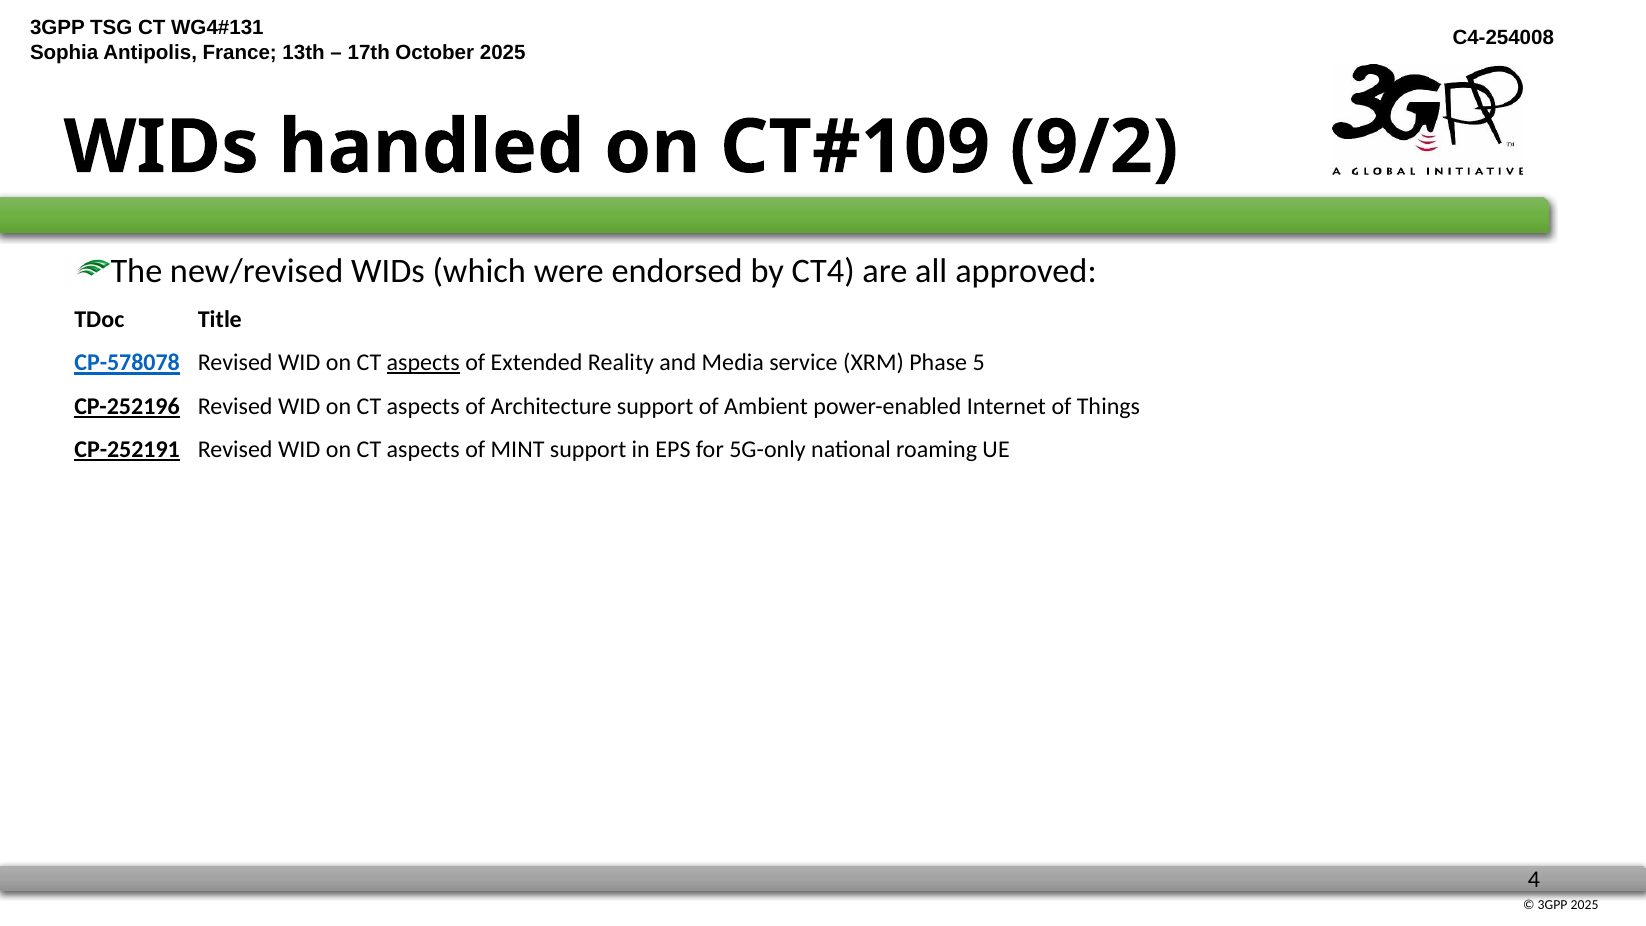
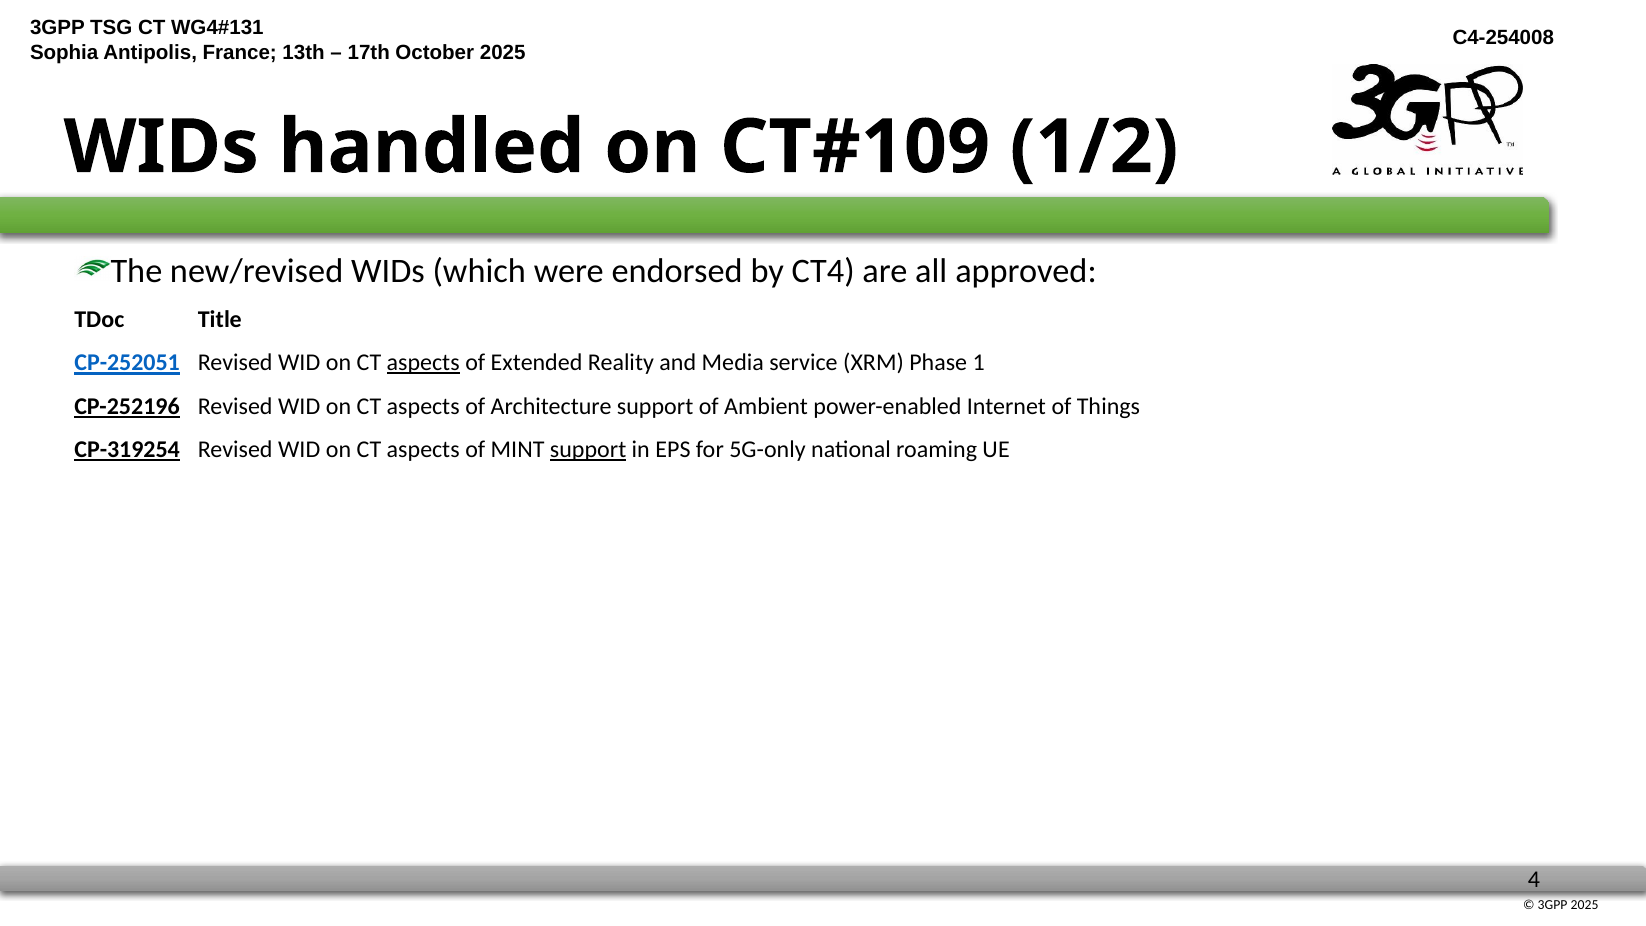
9/2: 9/2 -> 1/2
CP-578078: CP-578078 -> CP-252051
5: 5 -> 1
CP-252191: CP-252191 -> CP-319254
support at (588, 450) underline: none -> present
